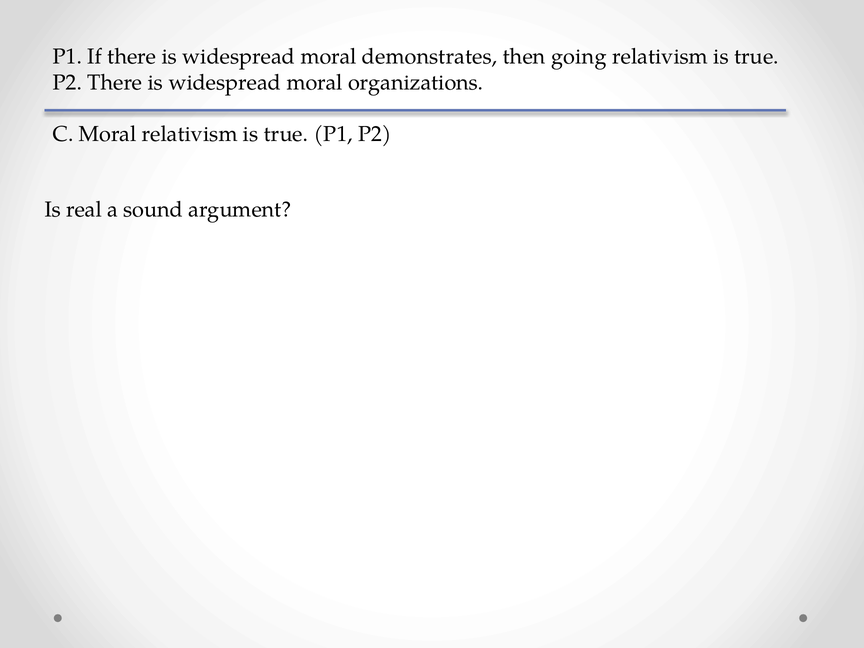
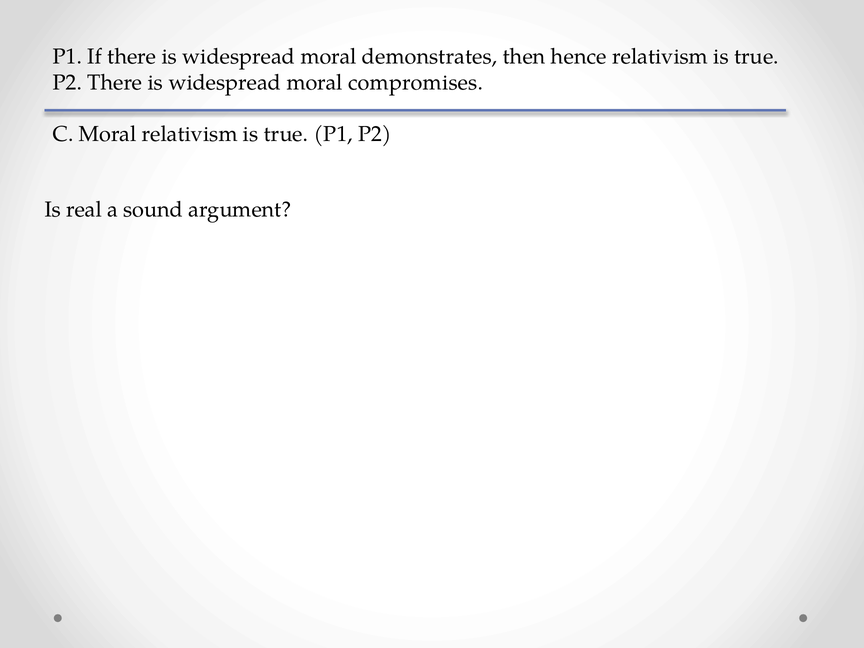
going: going -> hence
organizations: organizations -> compromises
